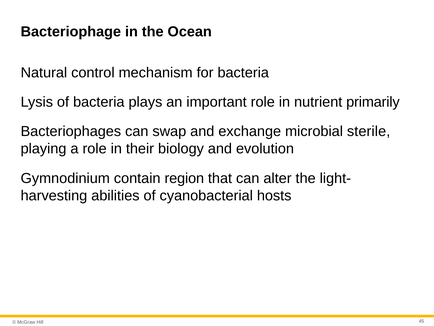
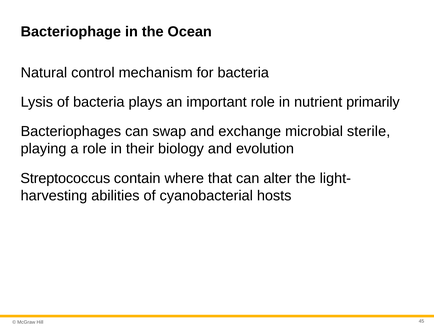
Gymnodinium: Gymnodinium -> Streptococcus
region: region -> where
